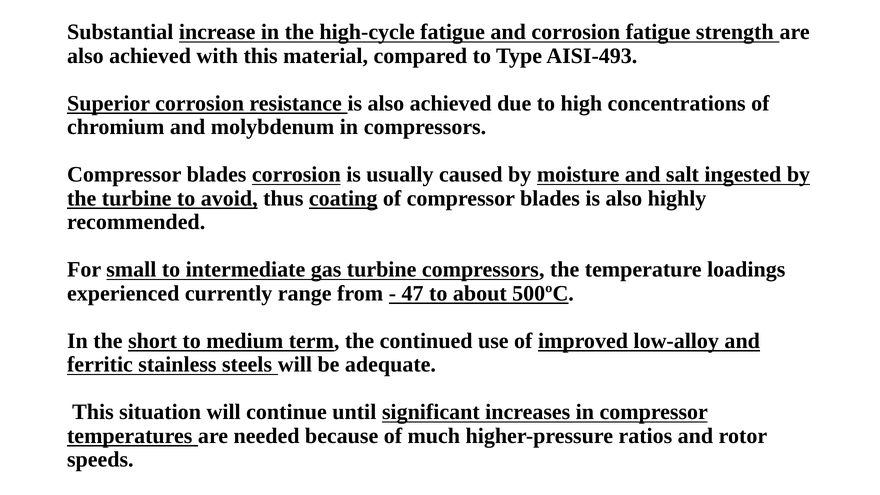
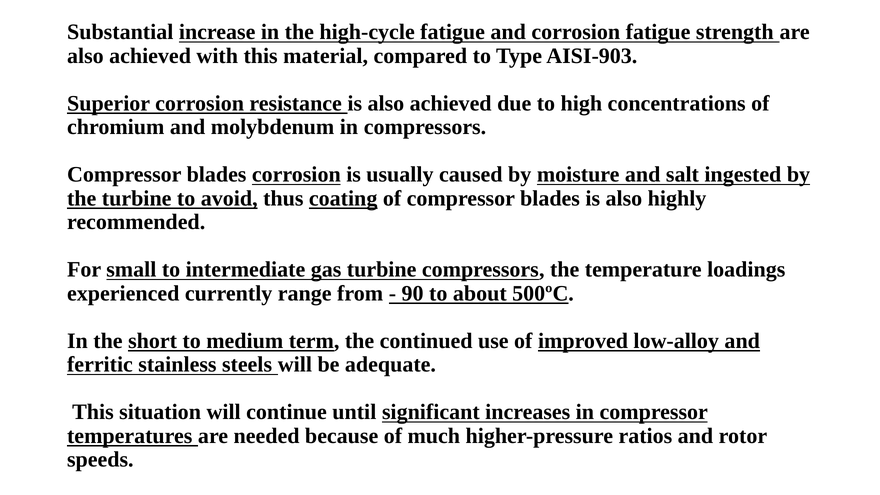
AISI-493: AISI-493 -> AISI-903
47: 47 -> 90
